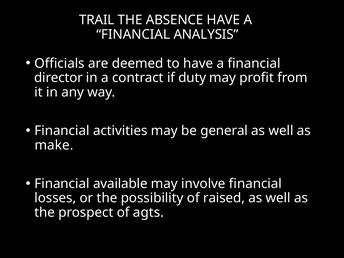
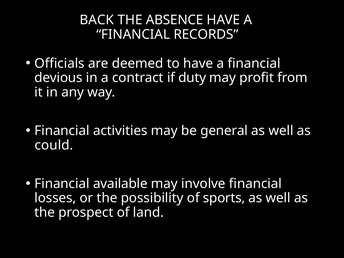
TRAIL: TRAIL -> BACK
ANALYSIS: ANALYSIS -> RECORDS
director: director -> devious
make: make -> could
raised: raised -> sports
agts: agts -> land
